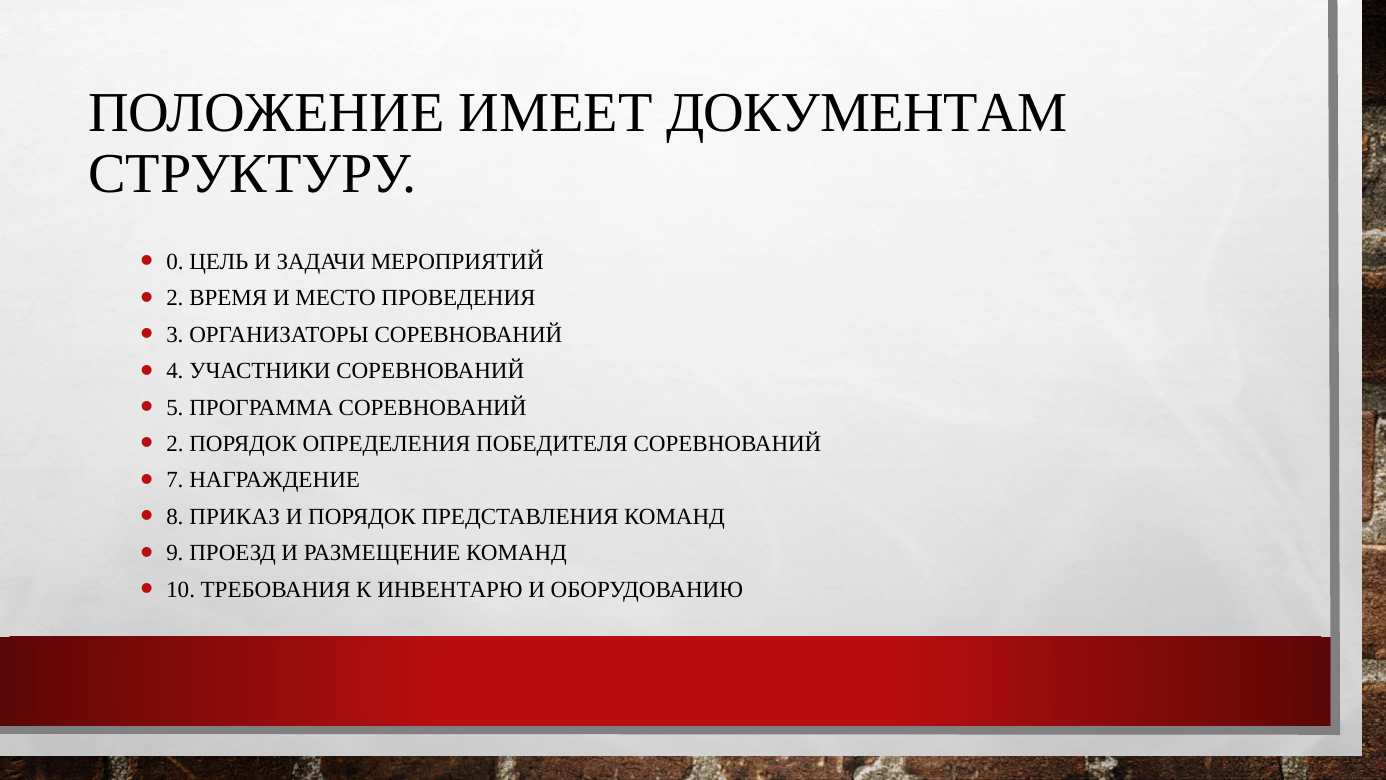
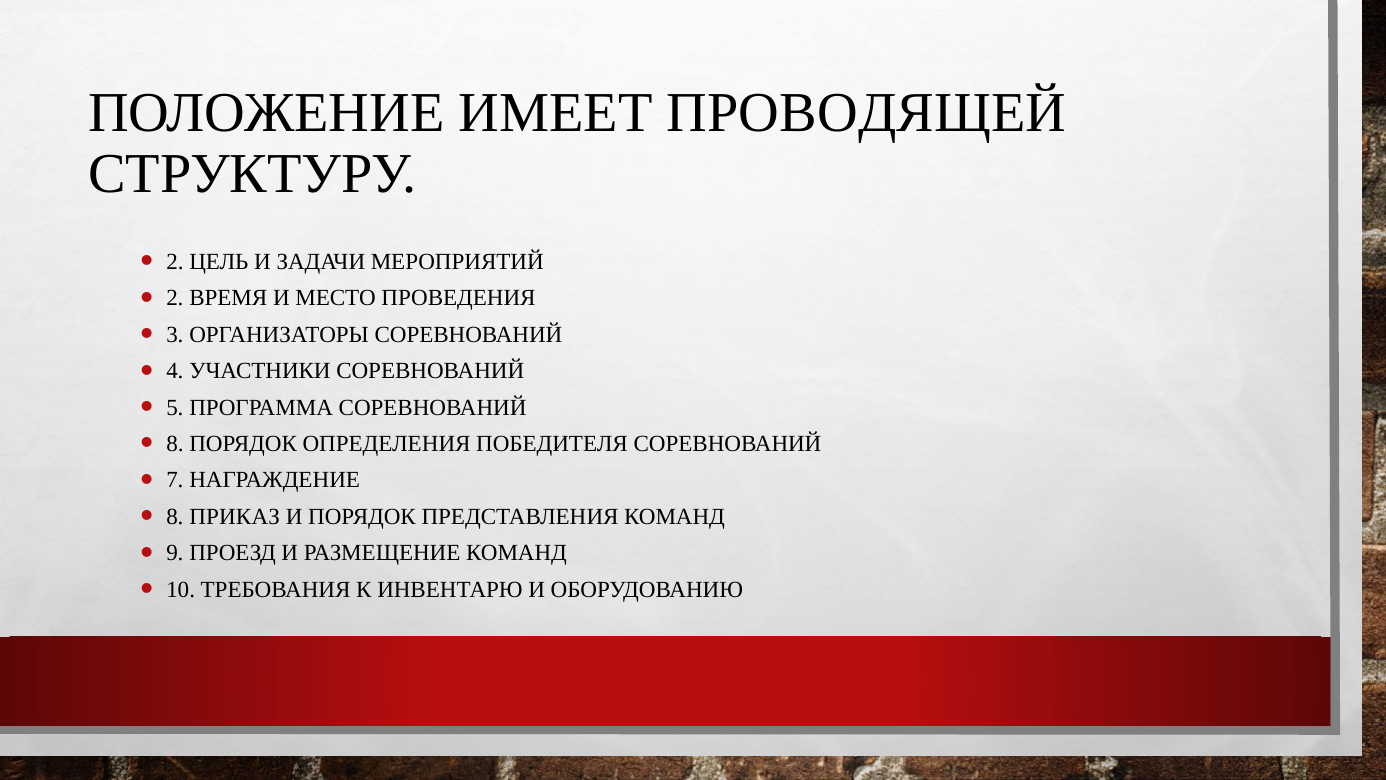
ДОКУМЕНТАМ: ДОКУМЕНТАМ -> ПРОВОДЯЩЕЙ
0 at (175, 262): 0 -> 2
2 at (175, 444): 2 -> 8
